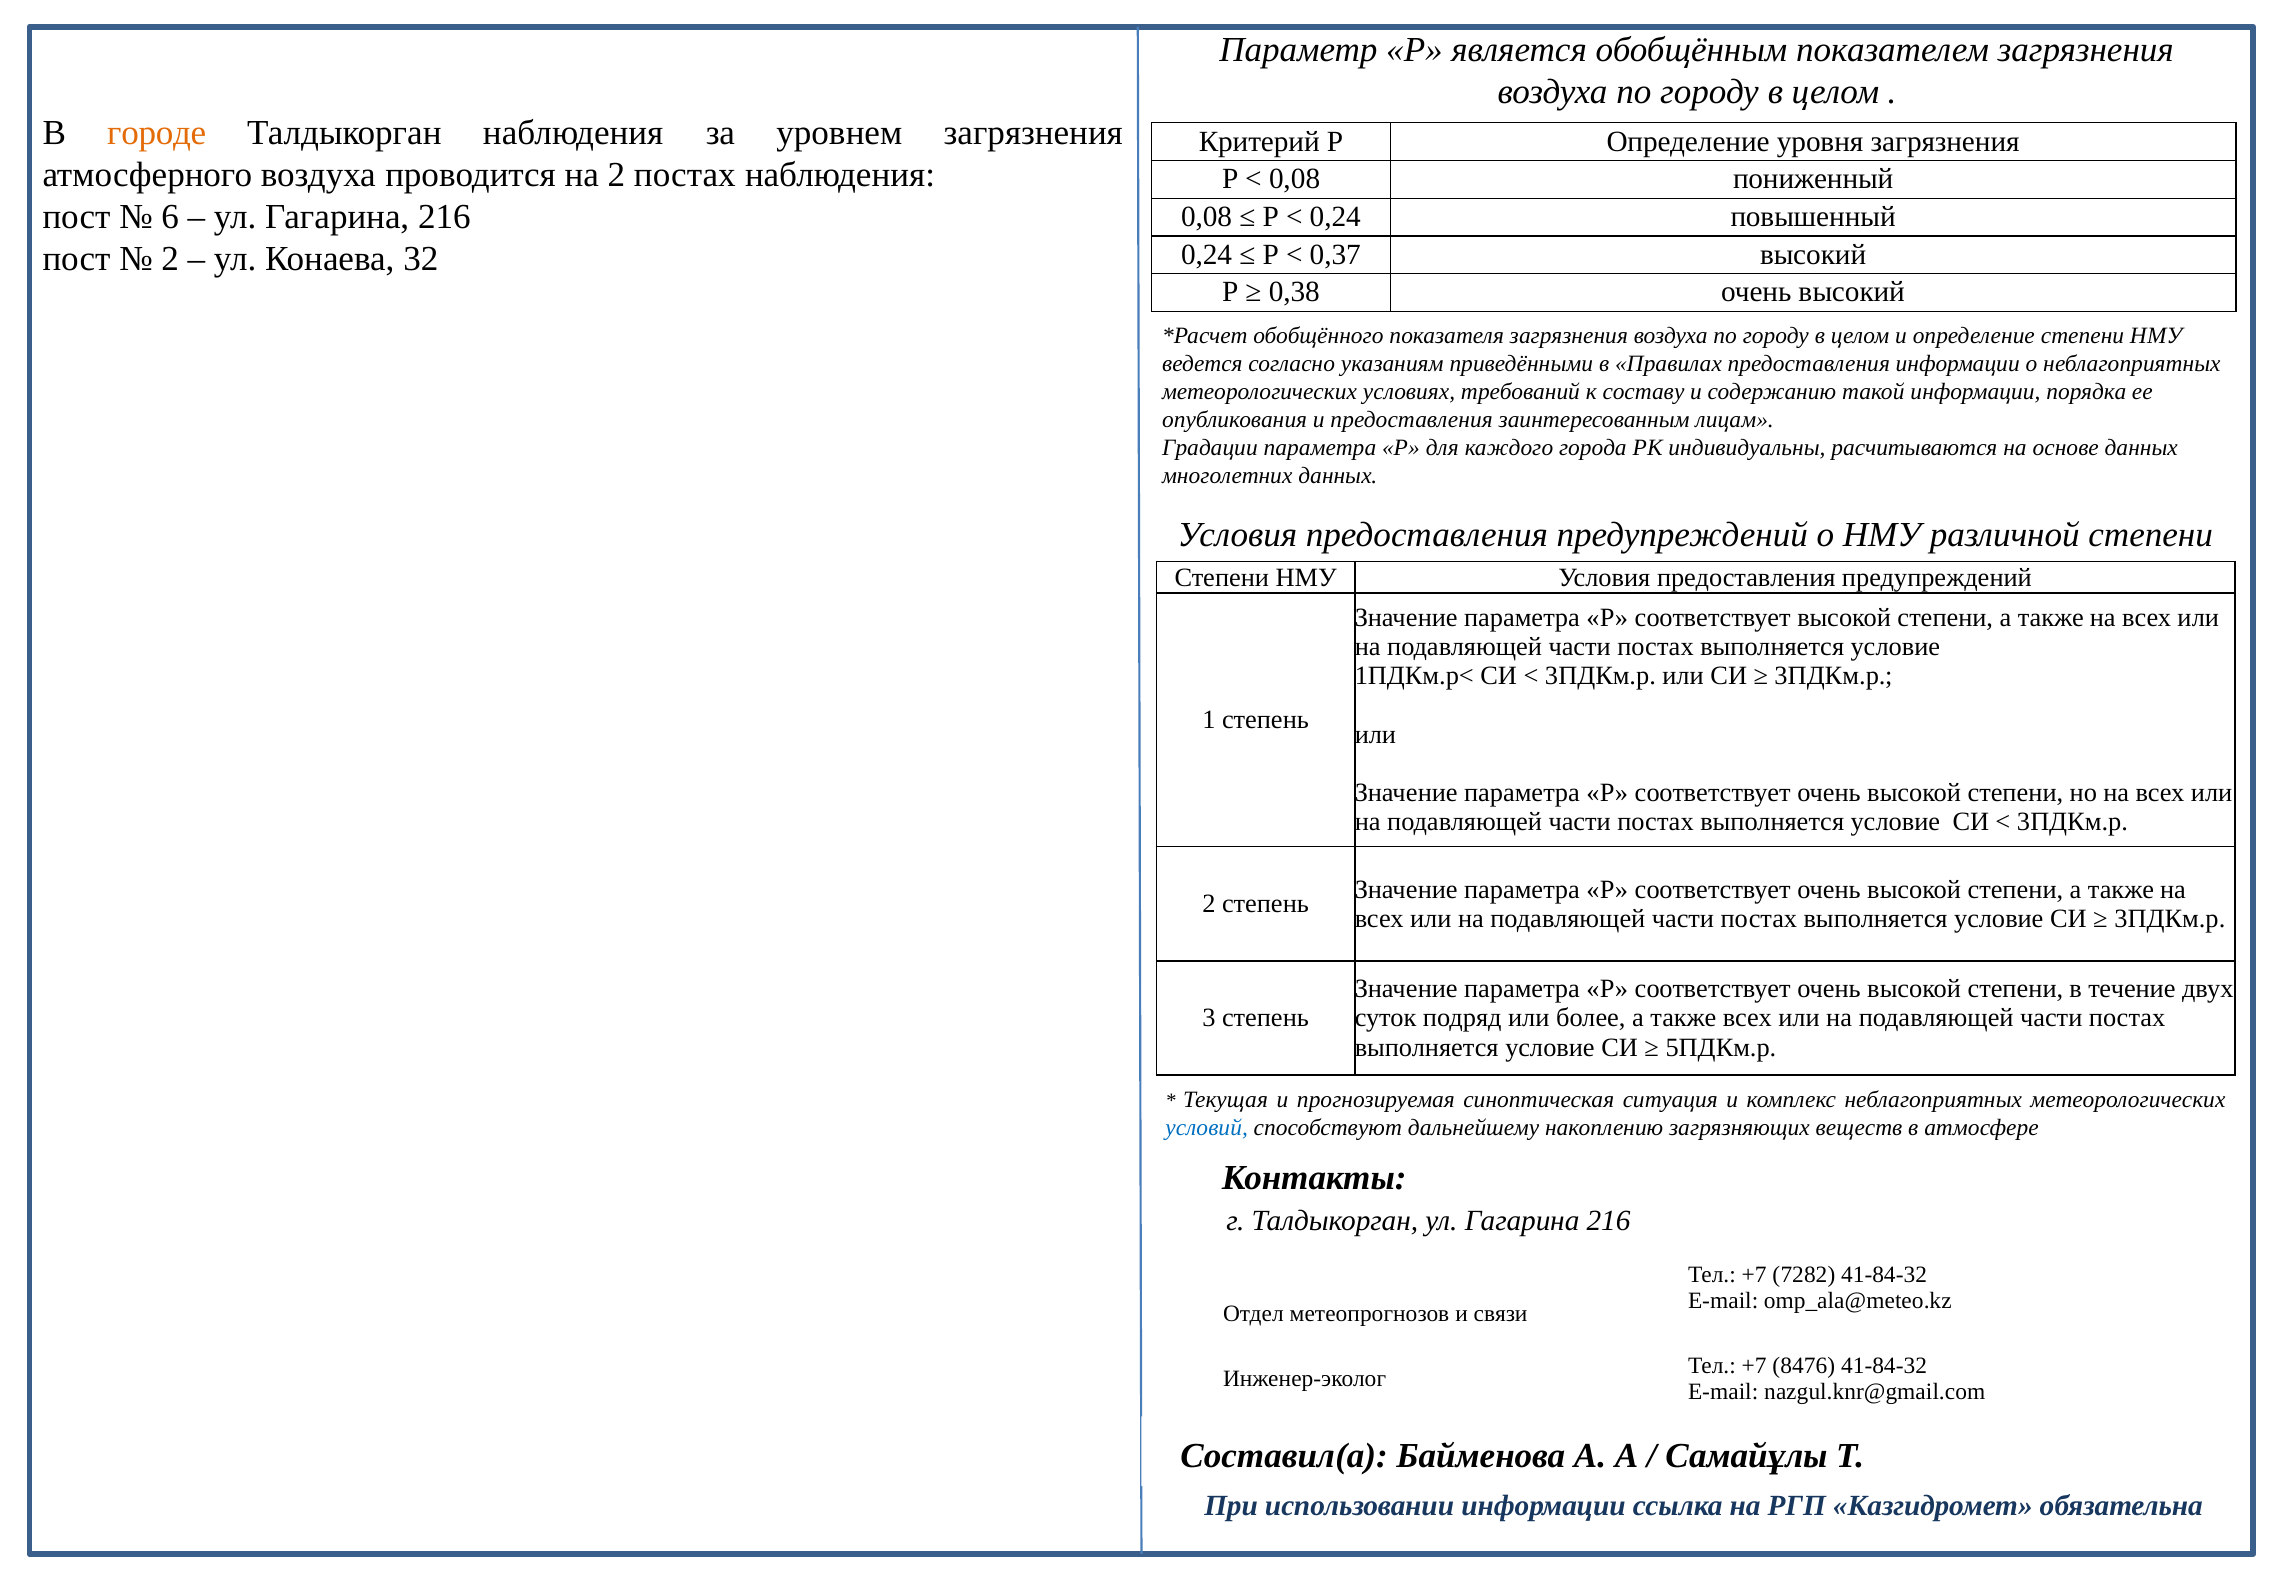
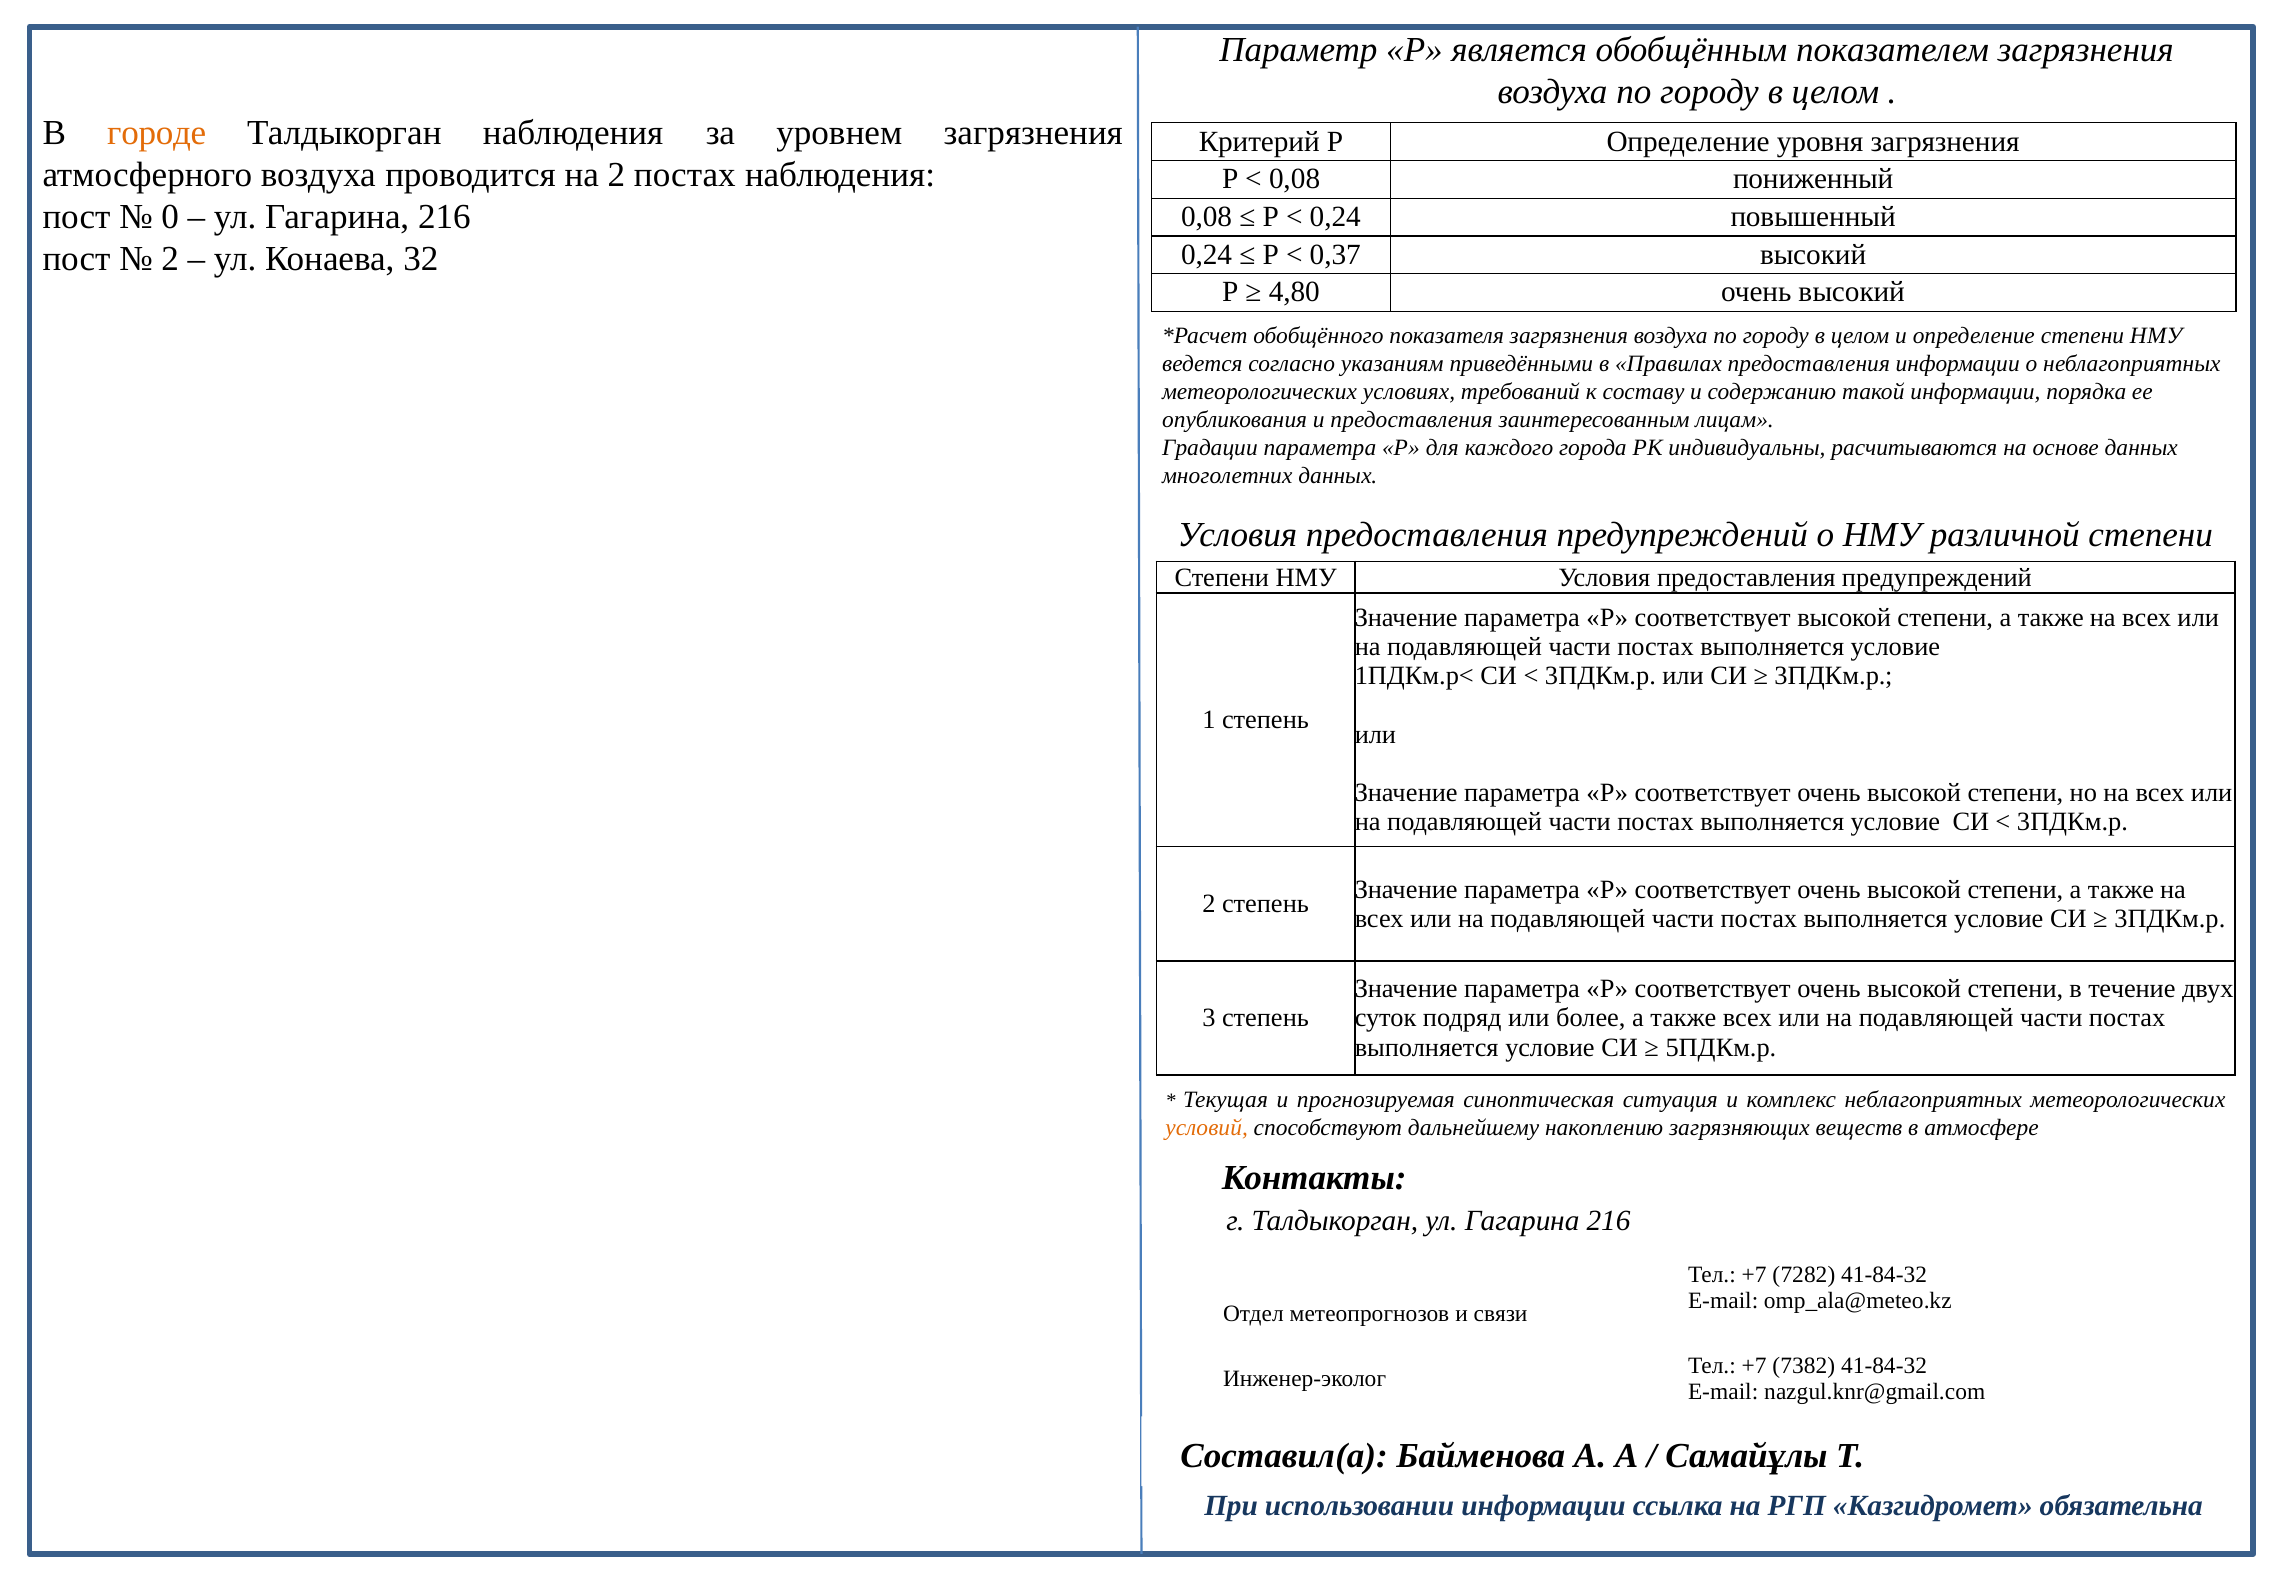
6: 6 -> 0
0,38: 0,38 -> 4,80
условий colour: blue -> orange
8476: 8476 -> 7382
